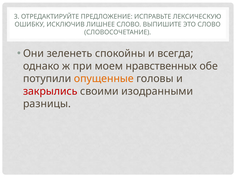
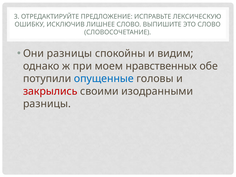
Они зеленеть: зеленеть -> разницы
всегда: всегда -> видим
опущенные colour: orange -> blue
